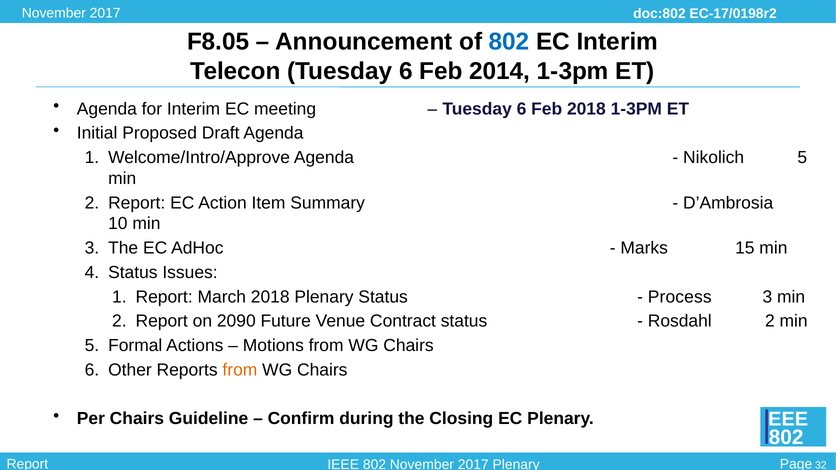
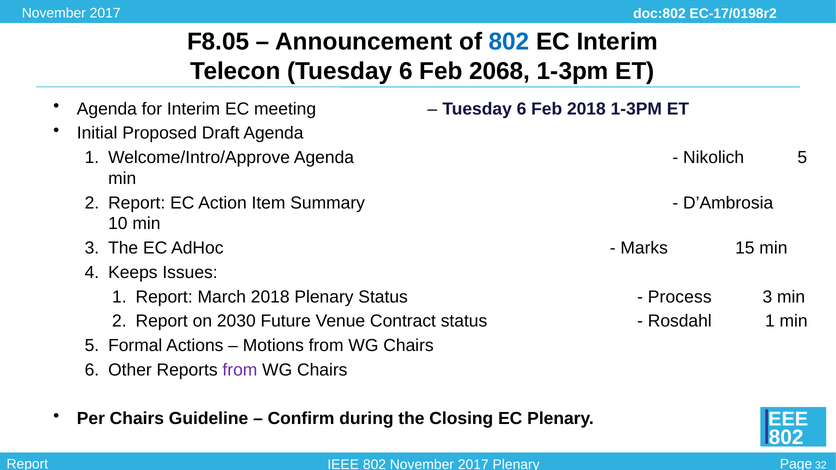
2014: 2014 -> 2068
Status at (133, 273): Status -> Keeps
2090: 2090 -> 2030
Rosdahl 2: 2 -> 1
from at (240, 370) colour: orange -> purple
